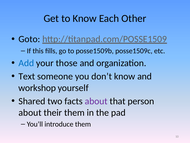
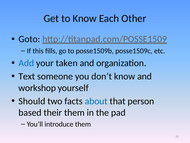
those: those -> taken
Shared: Shared -> Should
about at (96, 101) colour: purple -> blue
about at (30, 112): about -> based
